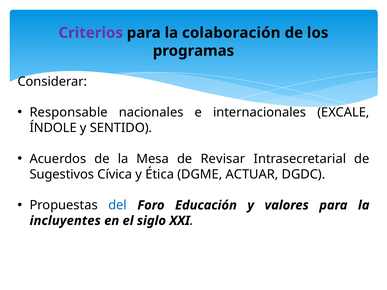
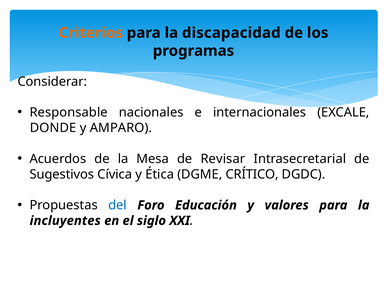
Criterios colour: purple -> orange
colaboración: colaboración -> discapacidad
ÍNDOLE: ÍNDOLE -> DONDE
SENTIDO: SENTIDO -> AMPARO
ACTUAR: ACTUAR -> CRÍTICO
